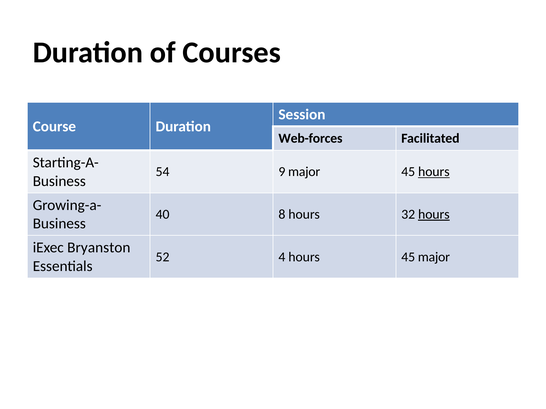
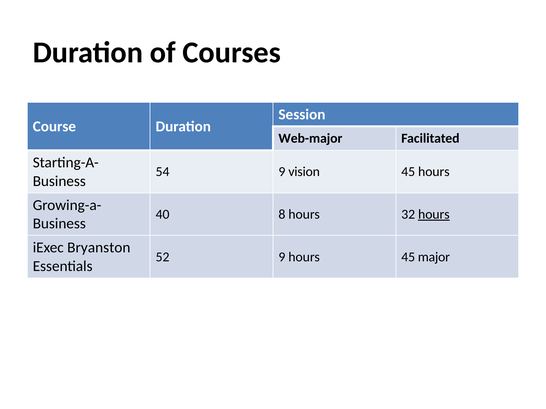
Web-forces: Web-forces -> Web-major
9 major: major -> vision
hours at (434, 172) underline: present -> none
52 4: 4 -> 9
